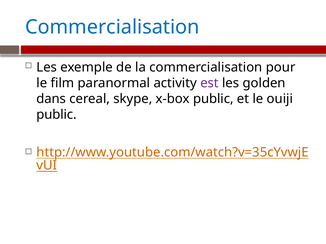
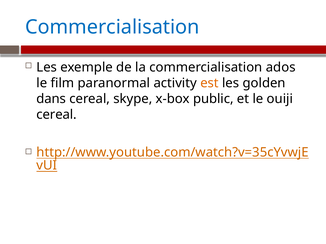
pour: pour -> ados
est colour: purple -> orange
public at (57, 115): public -> cereal
